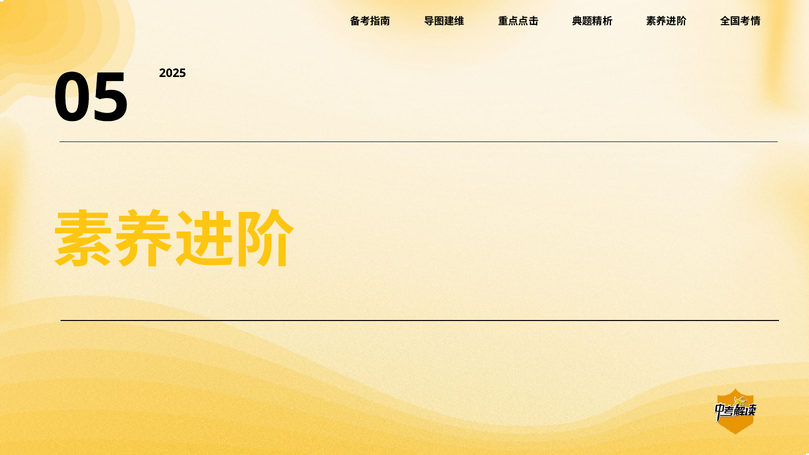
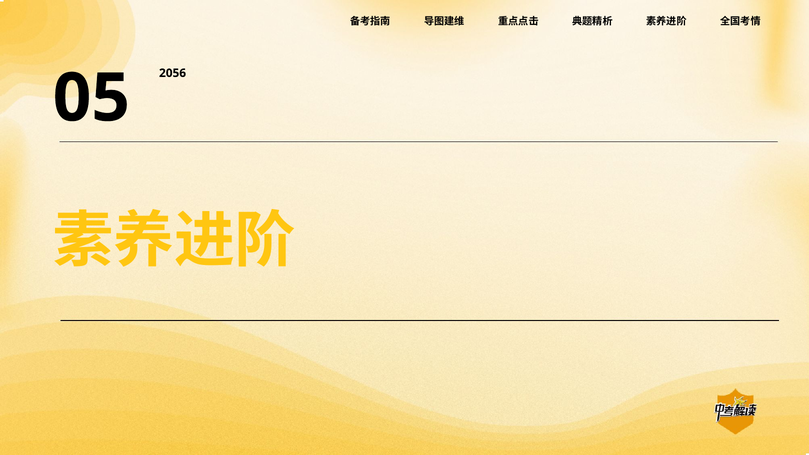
2025: 2025 -> 2056
